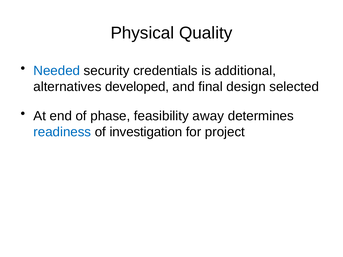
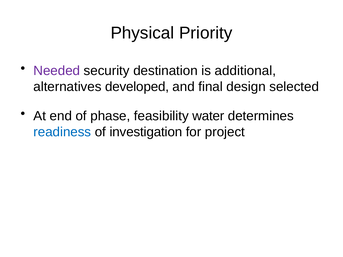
Quality: Quality -> Priority
Needed colour: blue -> purple
credentials: credentials -> destination
away: away -> water
